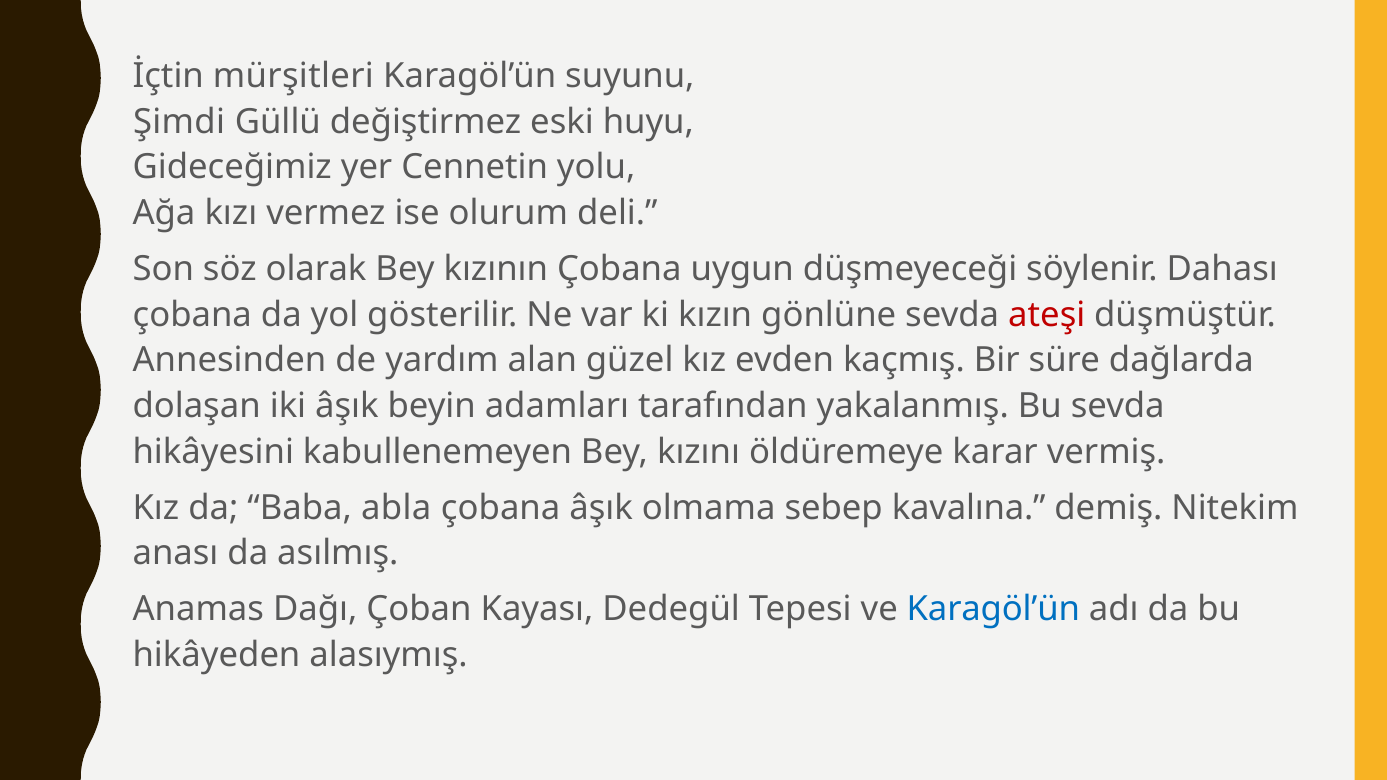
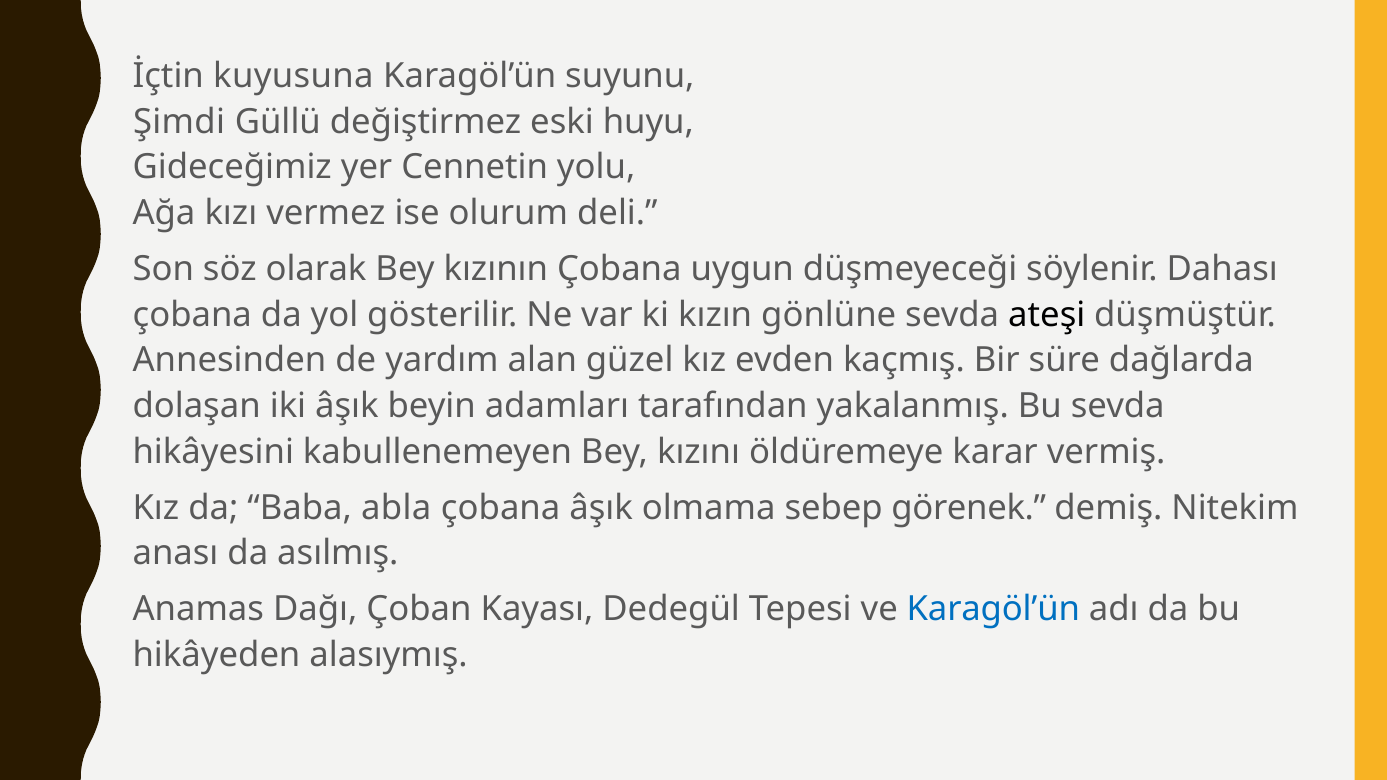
mürşitleri: mürşitleri -> kuyusuna
ateşi colour: red -> black
kavalına: kavalına -> görenek
